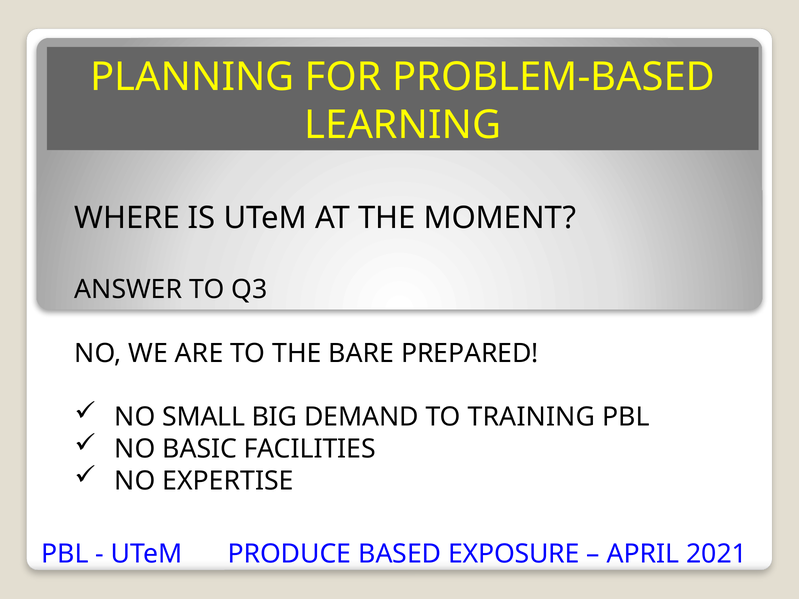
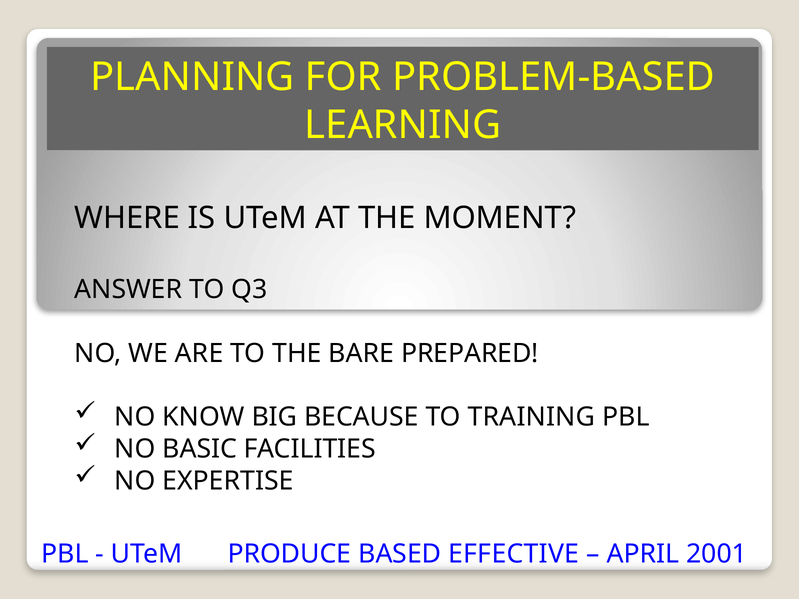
SMALL: SMALL -> KNOW
DEMAND: DEMAND -> BECAUSE
EXPOSURE: EXPOSURE -> EFFECTIVE
2021: 2021 -> 2001
